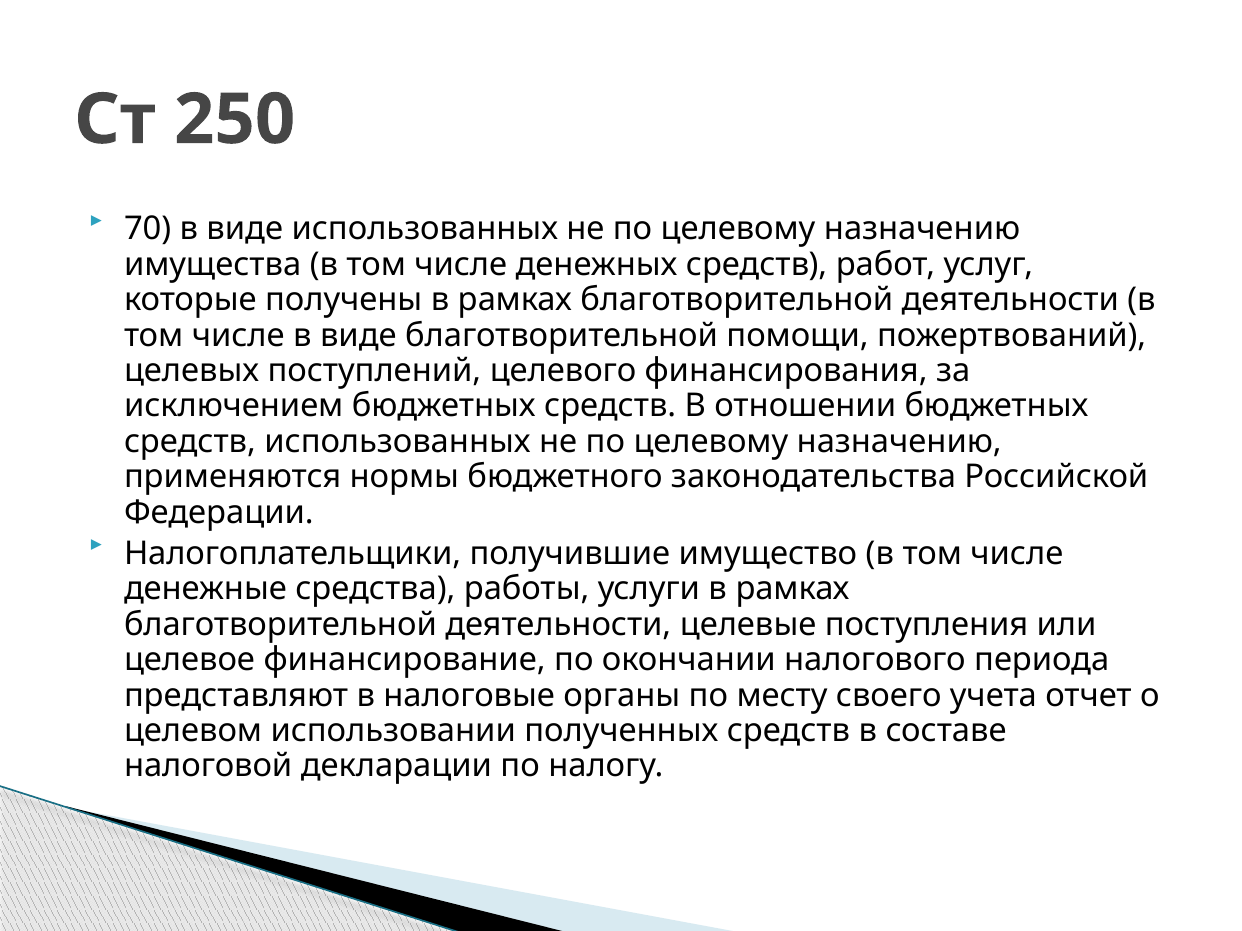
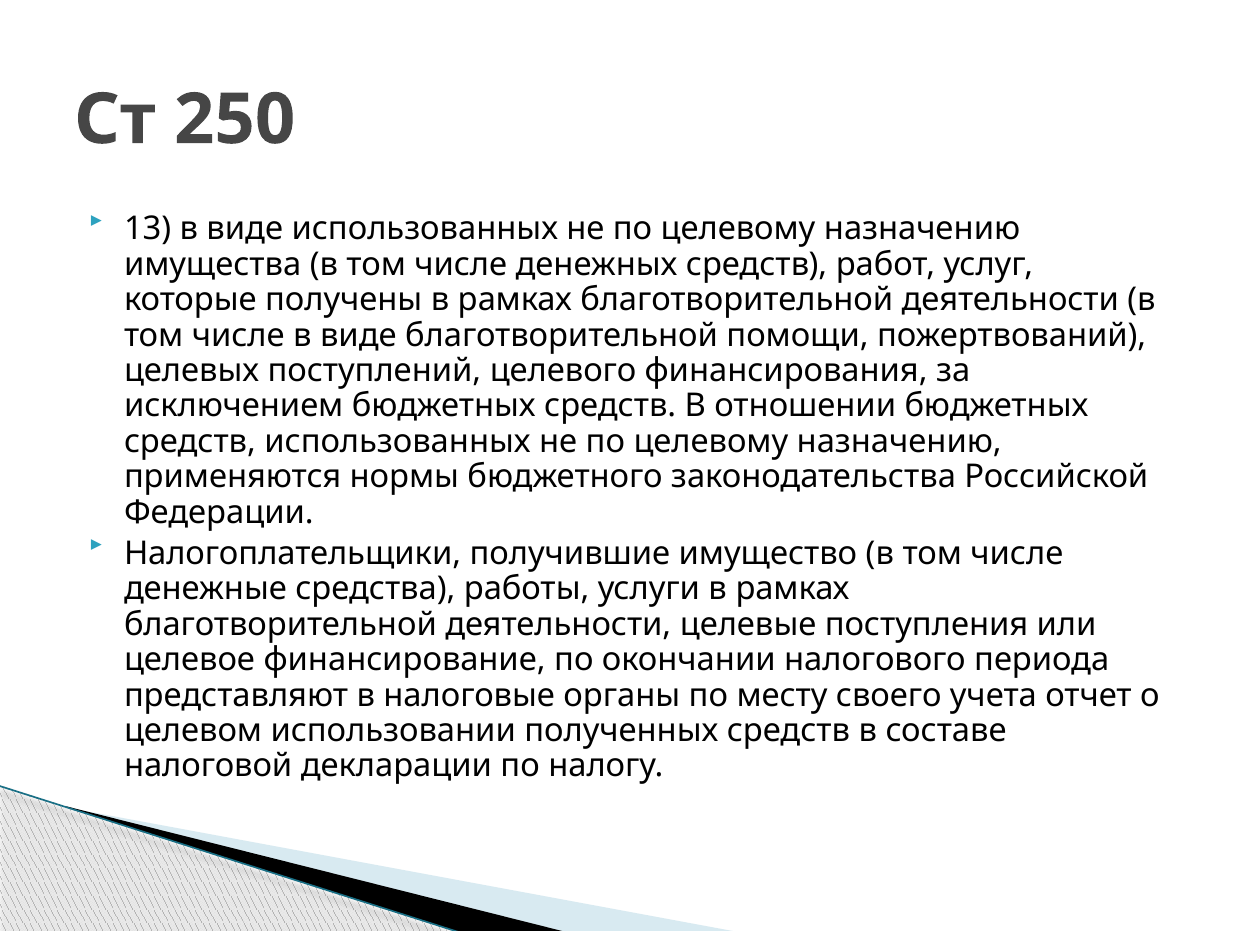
70: 70 -> 13
